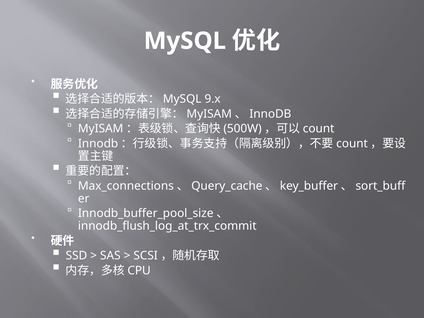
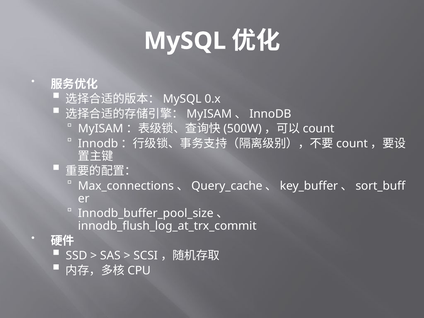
9.x: 9.x -> 0.x
